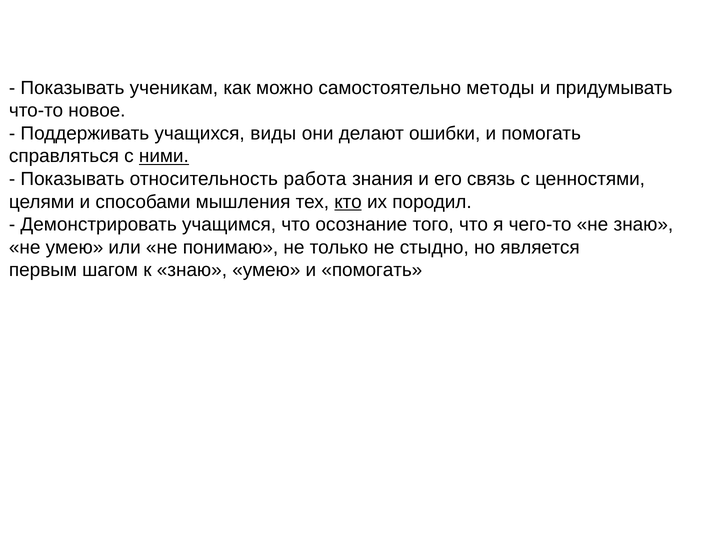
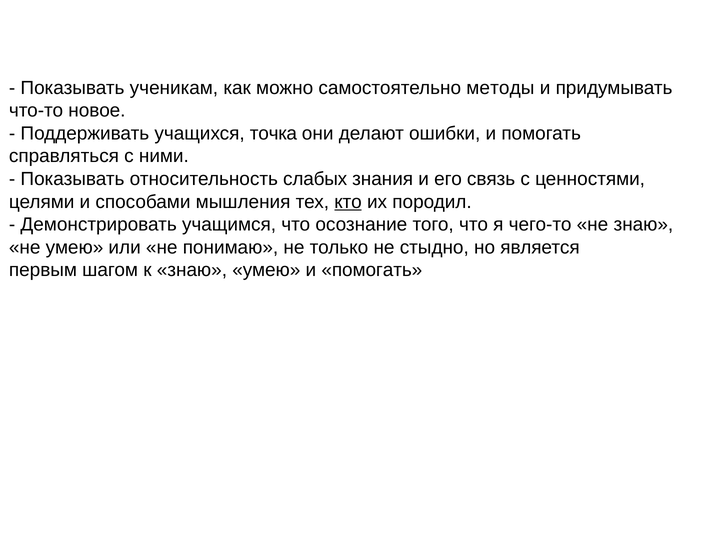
виды: виды -> точка
ними underline: present -> none
работа: работа -> слабых
